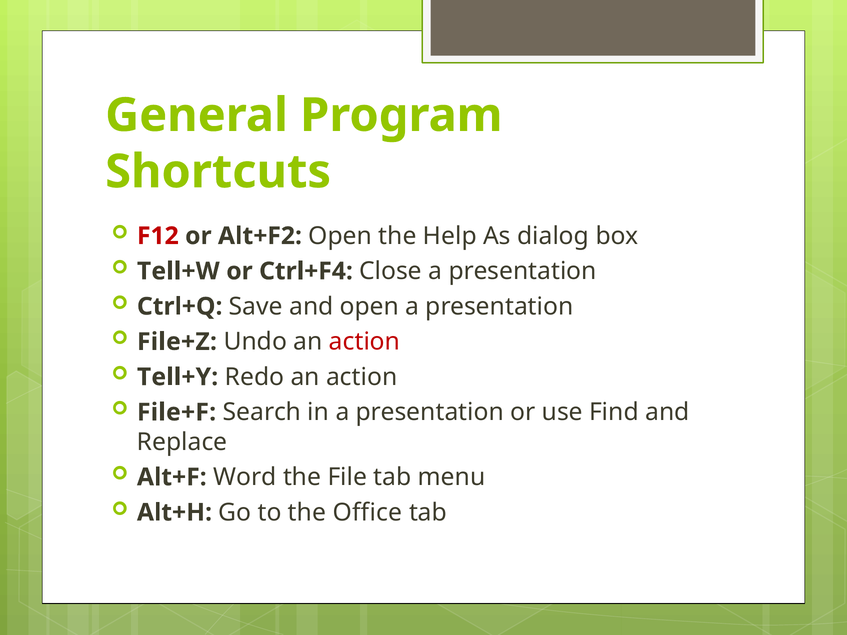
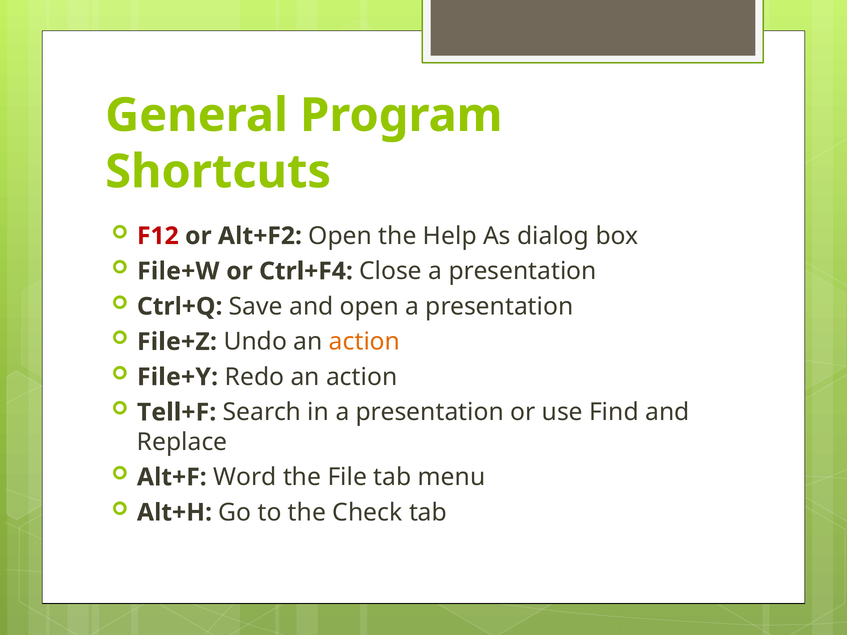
Tell+W: Tell+W -> File+W
action at (365, 342) colour: red -> orange
Tell+Y: Tell+Y -> File+Y
File+F: File+F -> Tell+F
Office: Office -> Check
